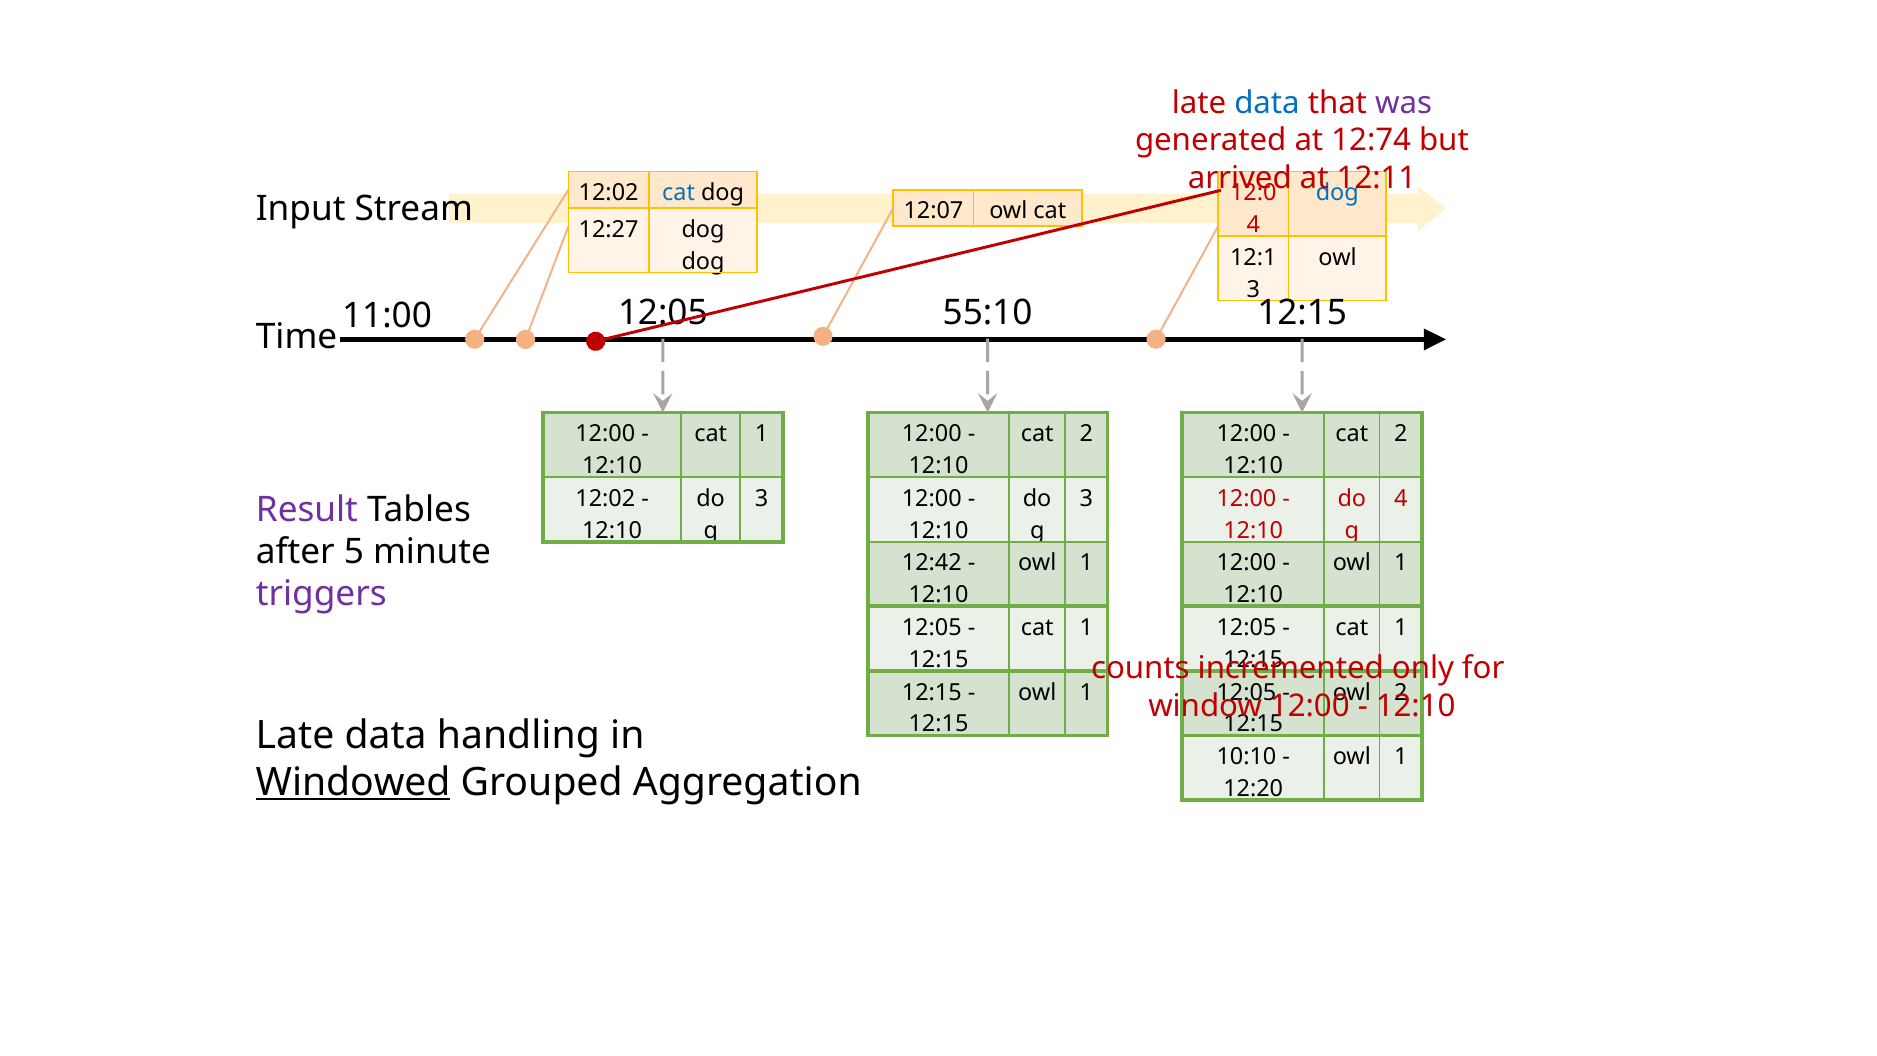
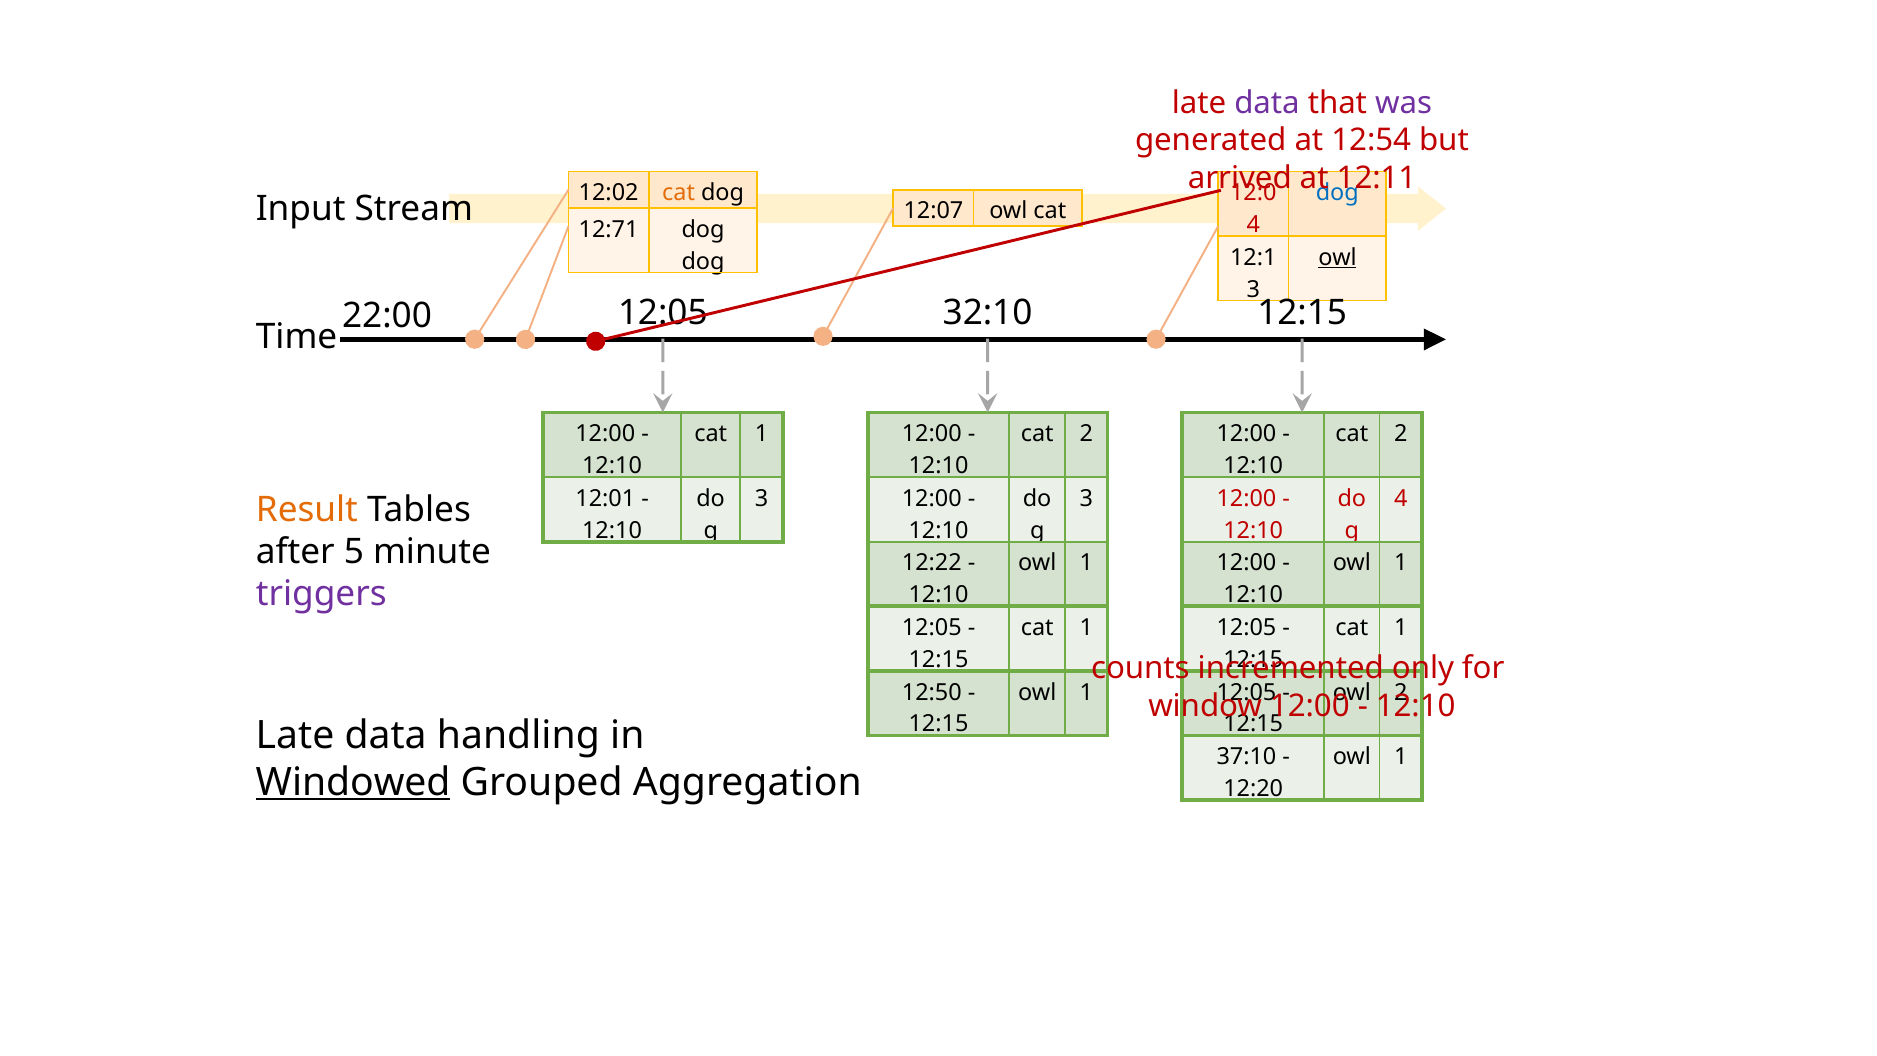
data at (1267, 103) colour: blue -> purple
12:74: 12:74 -> 12:54
cat at (679, 193) colour: blue -> orange
12:27: 12:27 -> 12:71
owl at (1337, 258) underline: none -> present
55:10: 55:10 -> 32:10
11:00: 11:00 -> 22:00
12:02 at (605, 498): 12:02 -> 12:01
Result colour: purple -> orange
12:42: 12:42 -> 12:22
12:15 at (932, 692): 12:15 -> 12:50
10:10: 10:10 -> 37:10
